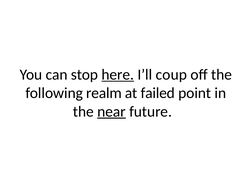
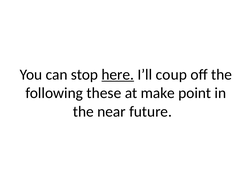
realm: realm -> these
failed: failed -> make
near underline: present -> none
